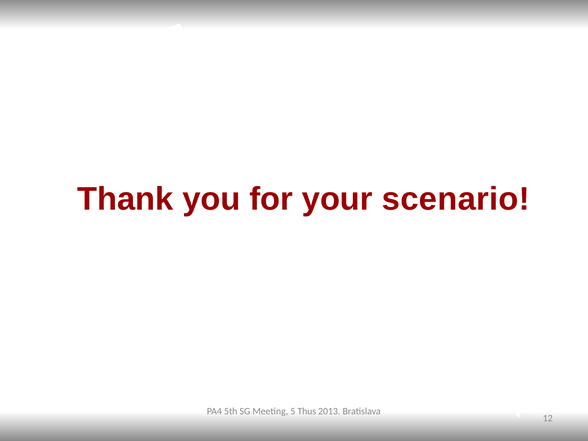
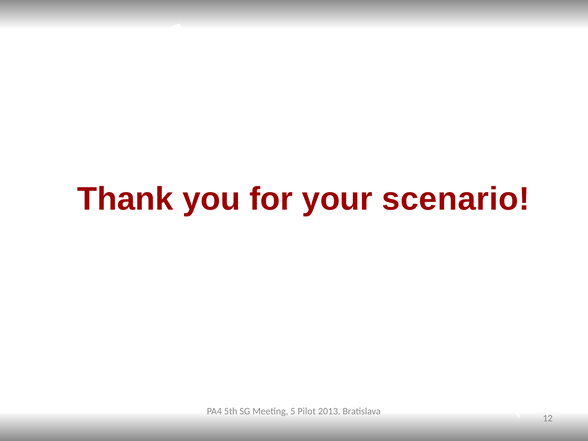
Thus: Thus -> Pilot
